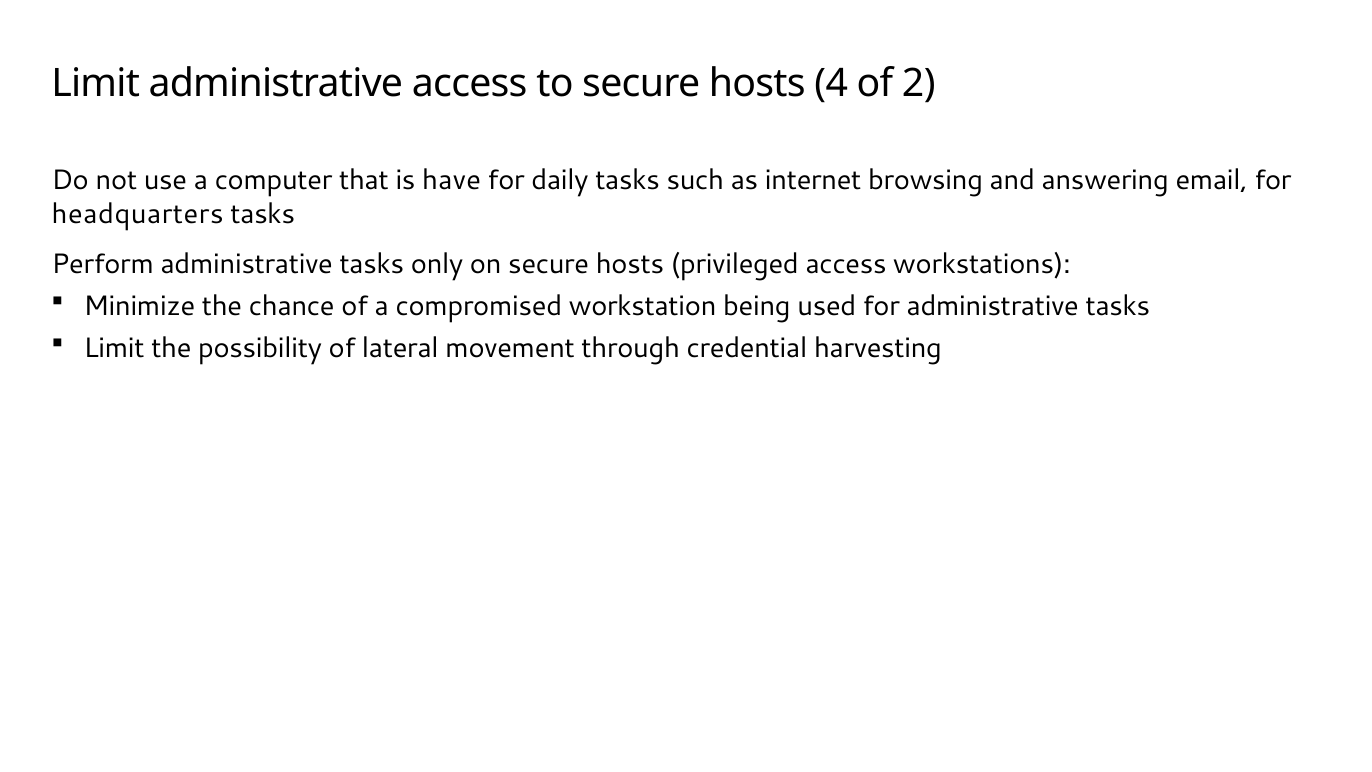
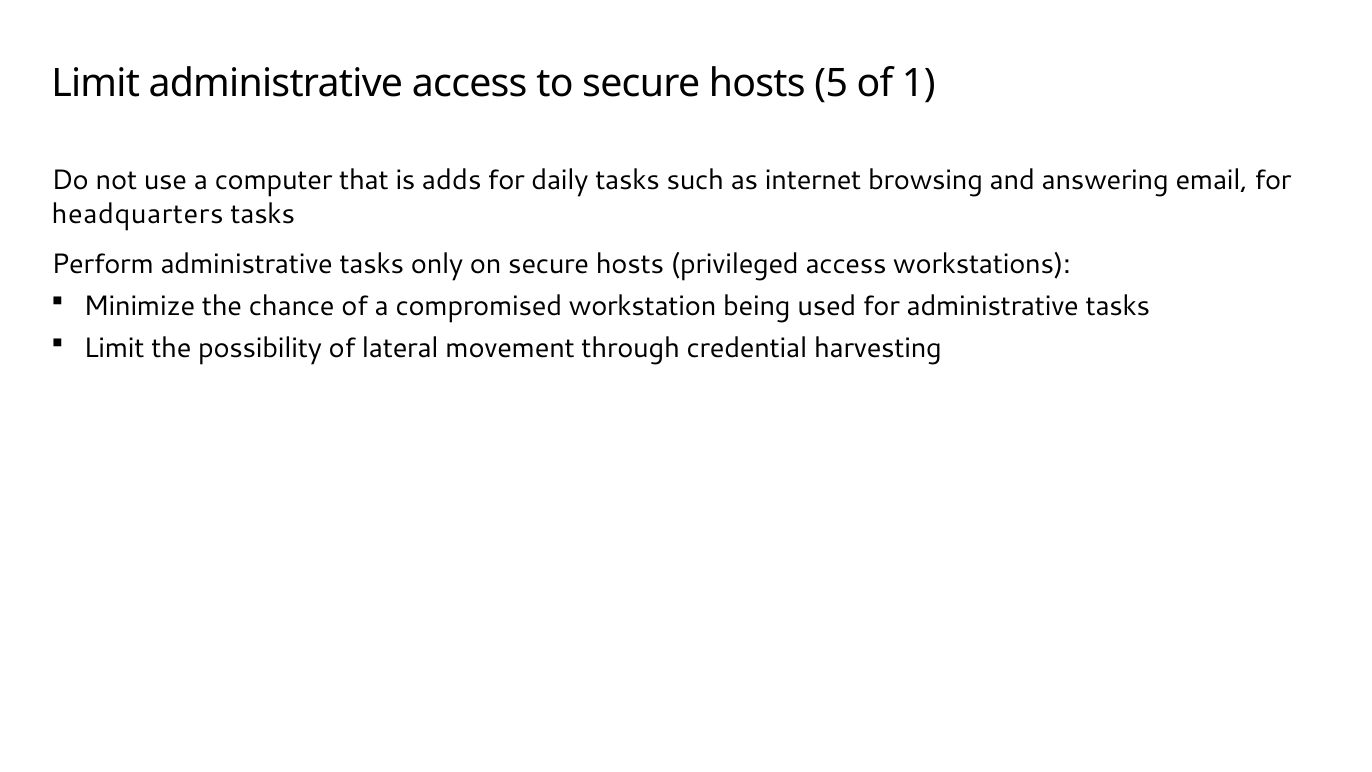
4: 4 -> 5
2: 2 -> 1
have: have -> adds
